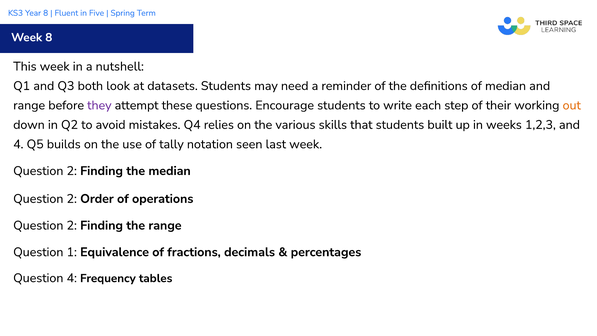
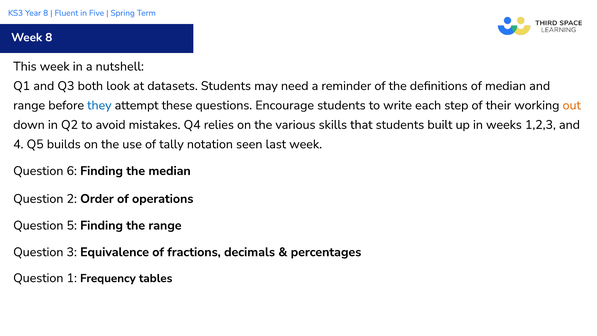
they colour: purple -> blue
2 at (72, 171): 2 -> 6
2 at (72, 225): 2 -> 5
1: 1 -> 3
Question 4: 4 -> 1
